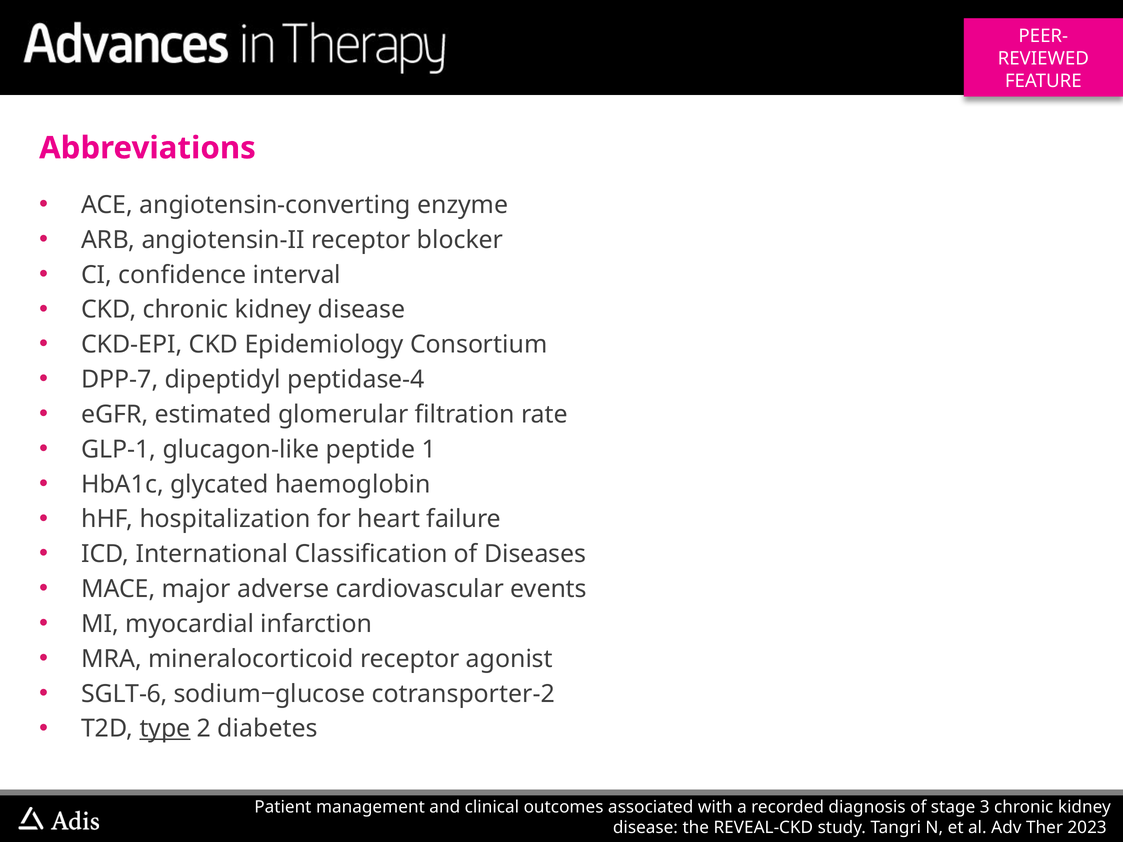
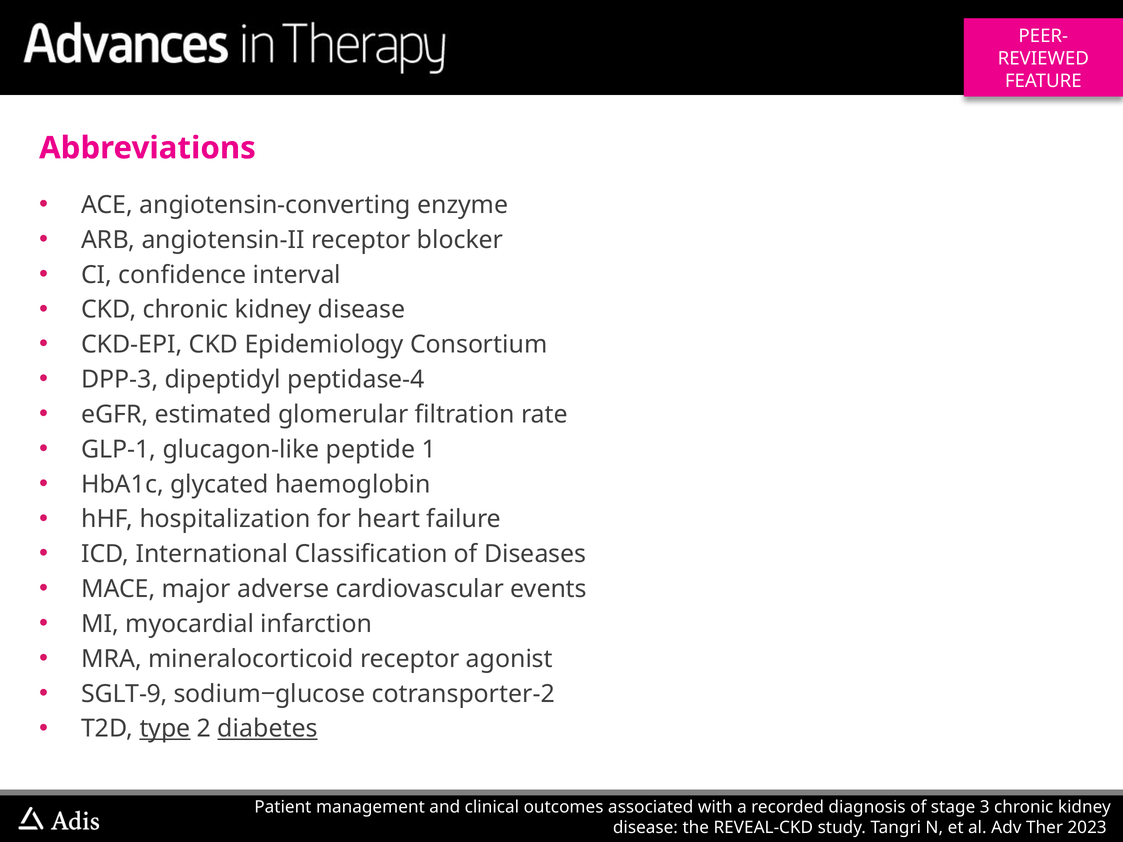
DPP-7: DPP-7 -> DPP-3
SGLT-6: SGLT-6 -> SGLT-9
diabetes underline: none -> present
